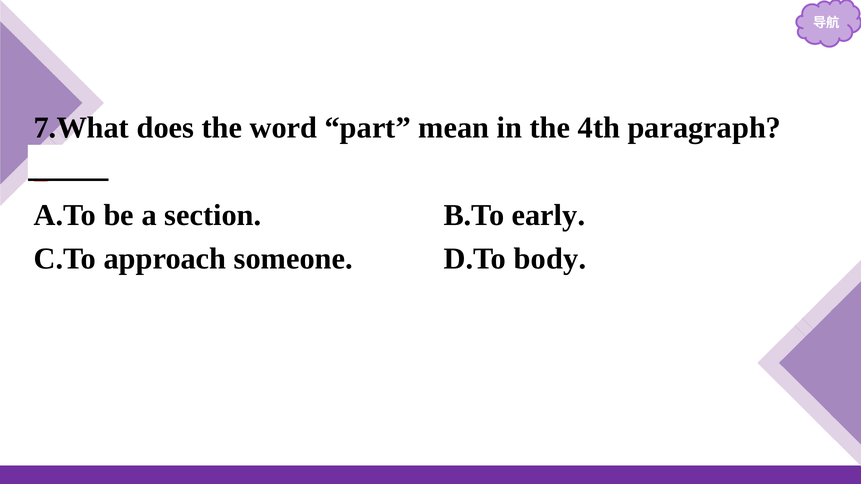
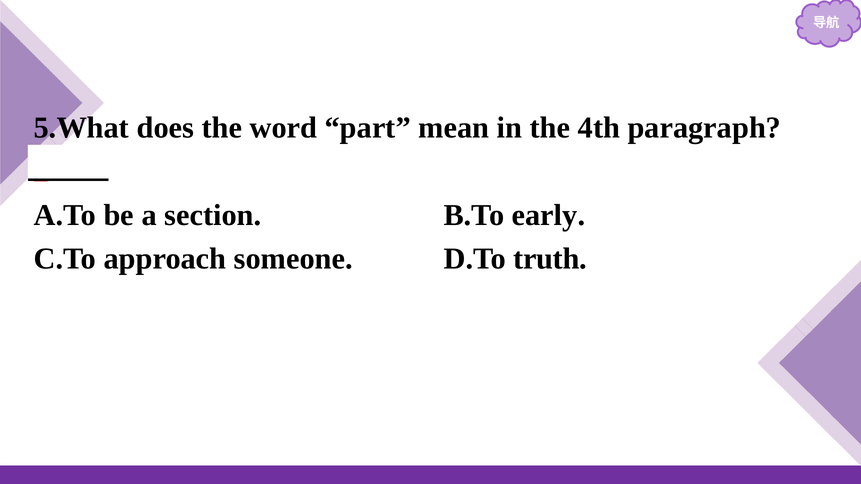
7.What: 7.What -> 5.What
body: body -> truth
